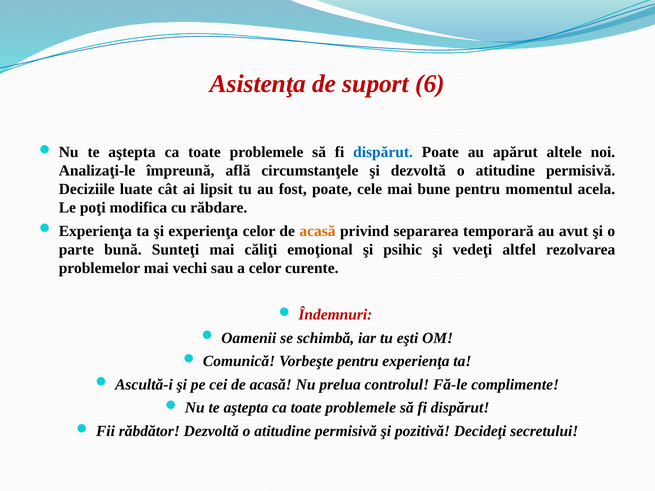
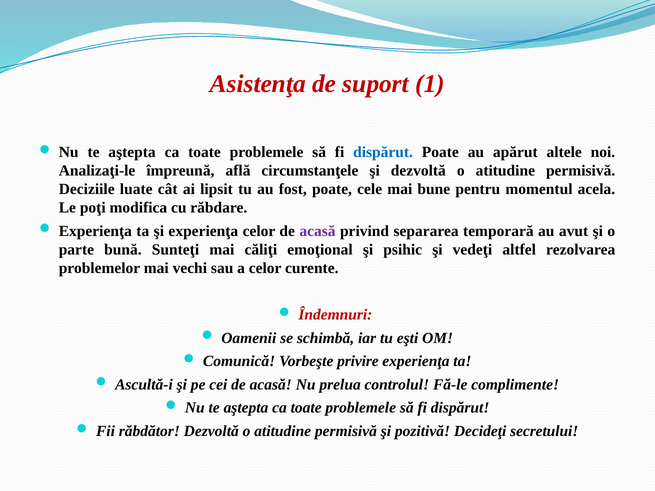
6: 6 -> 1
acasă at (318, 231) colour: orange -> purple
Vorbeşte pentru: pentru -> privire
